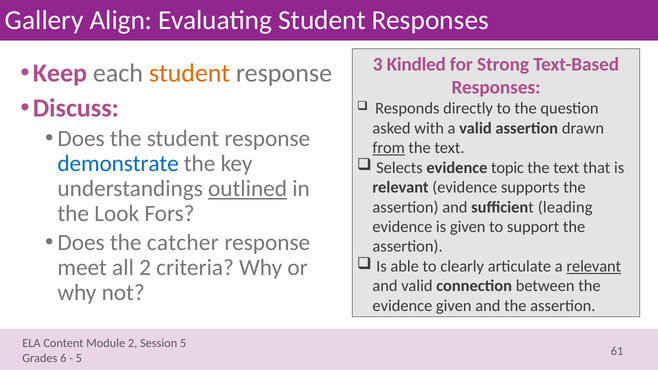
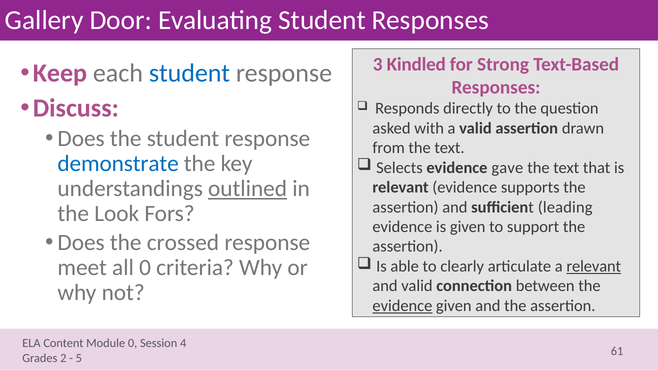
Align: Align -> Door
student at (189, 73) colour: orange -> blue
from underline: present -> none
topic: topic -> gave
catcher: catcher -> crossed
all 2: 2 -> 0
evidence at (402, 306) underline: none -> present
2 at (133, 343): 2 -> 0
5 at (183, 343): 5 -> 4
6: 6 -> 2
